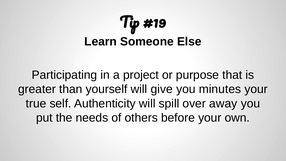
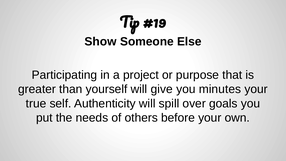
Learn: Learn -> Show
away: away -> goals
